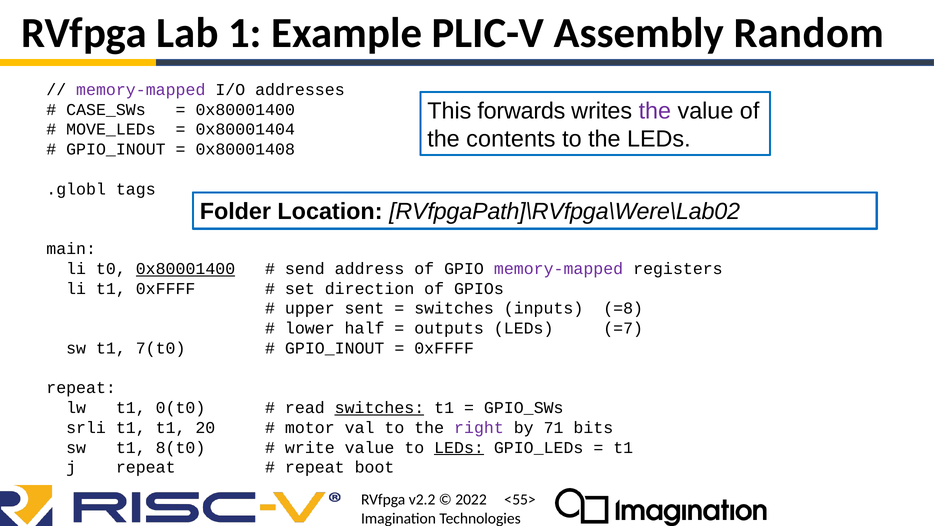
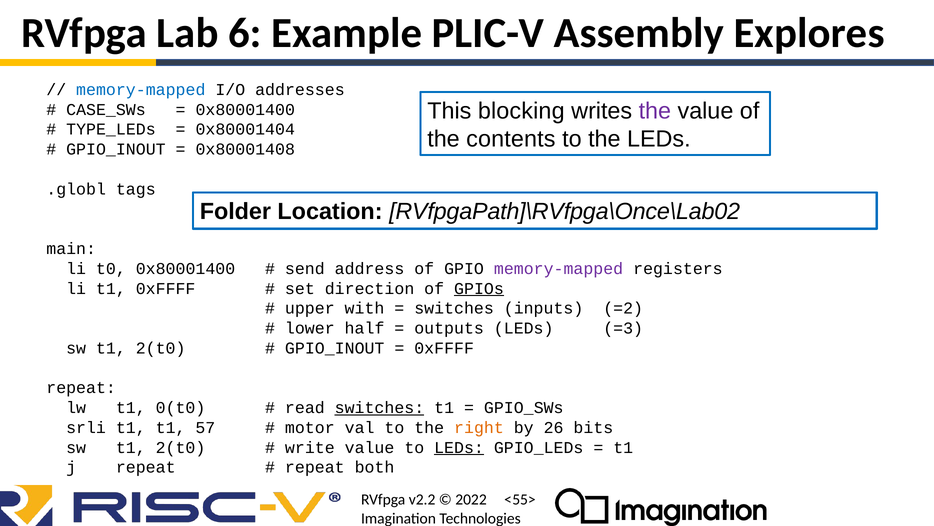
1: 1 -> 6
Random: Random -> Explores
memory-mapped at (141, 90) colour: purple -> blue
forwards: forwards -> blocking
MOVE_LEDs: MOVE_LEDs -> TYPE_LEDs
RVfpgaPath]\RVfpga\Were\Lab02: RVfpgaPath]\RVfpga\Were\Lab02 -> RVfpgaPath]\RVfpga\Once\Lab02
0x80001400 at (185, 268) underline: present -> none
GPIOs underline: none -> present
sent: sent -> with
=8: =8 -> =2
=7: =7 -> =3
7(t0 at (161, 348): 7(t0 -> 2(t0
20: 20 -> 57
right colour: purple -> orange
71: 71 -> 26
8(t0 at (180, 447): 8(t0 -> 2(t0
boot: boot -> both
